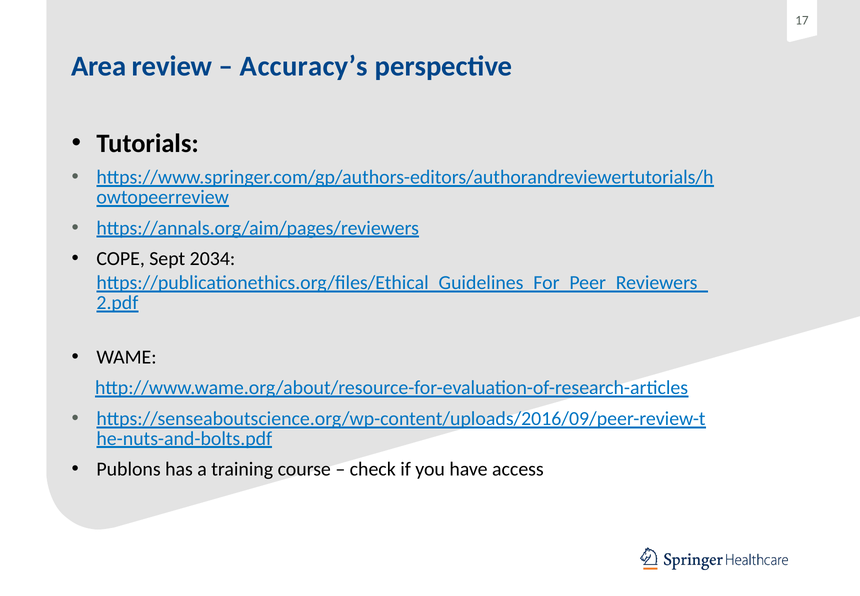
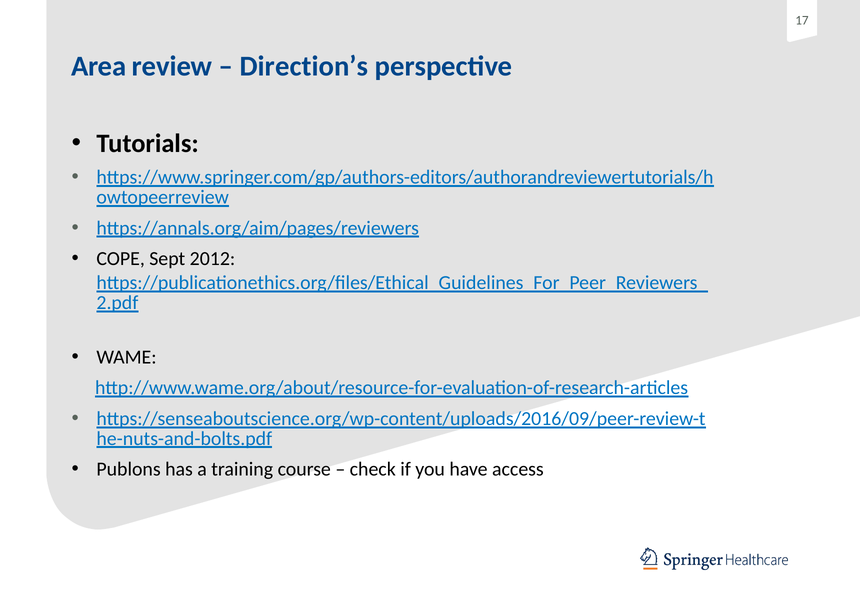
Accuracy’s: Accuracy’s -> Direction’s
2034: 2034 -> 2012
